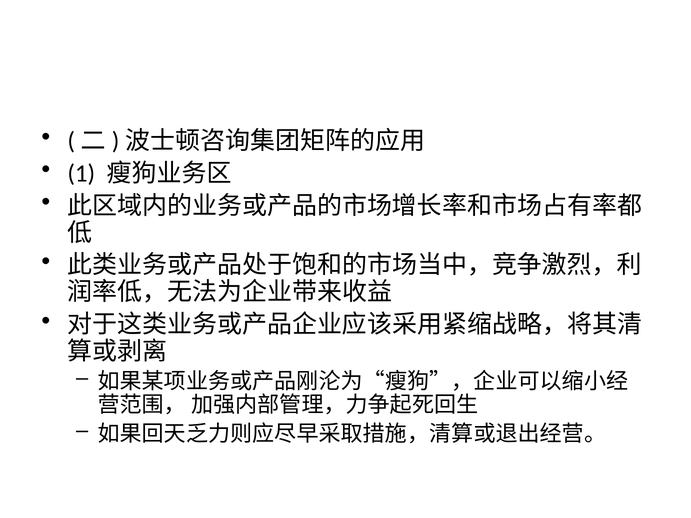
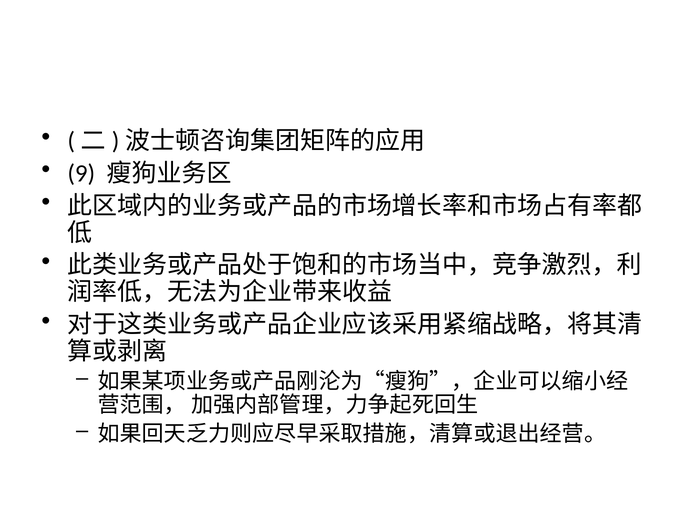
1: 1 -> 9
